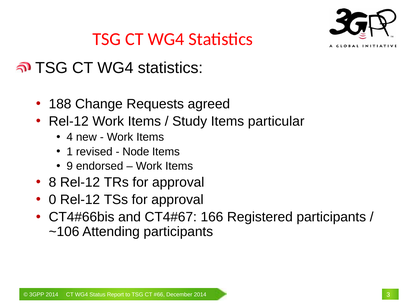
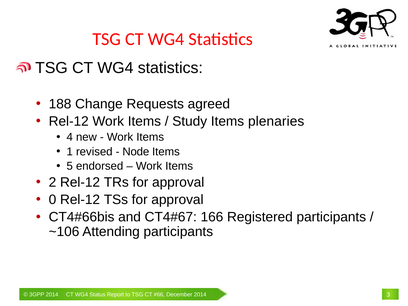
particular: particular -> plenaries
9: 9 -> 5
8: 8 -> 2
